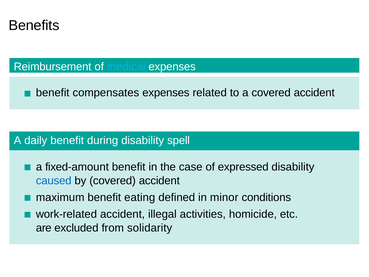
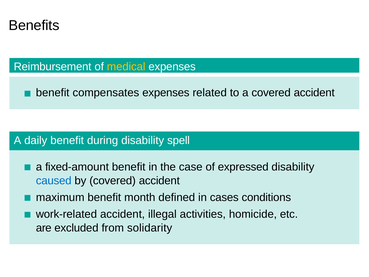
medical colour: light blue -> yellow
eating: eating -> month
minor: minor -> cases
